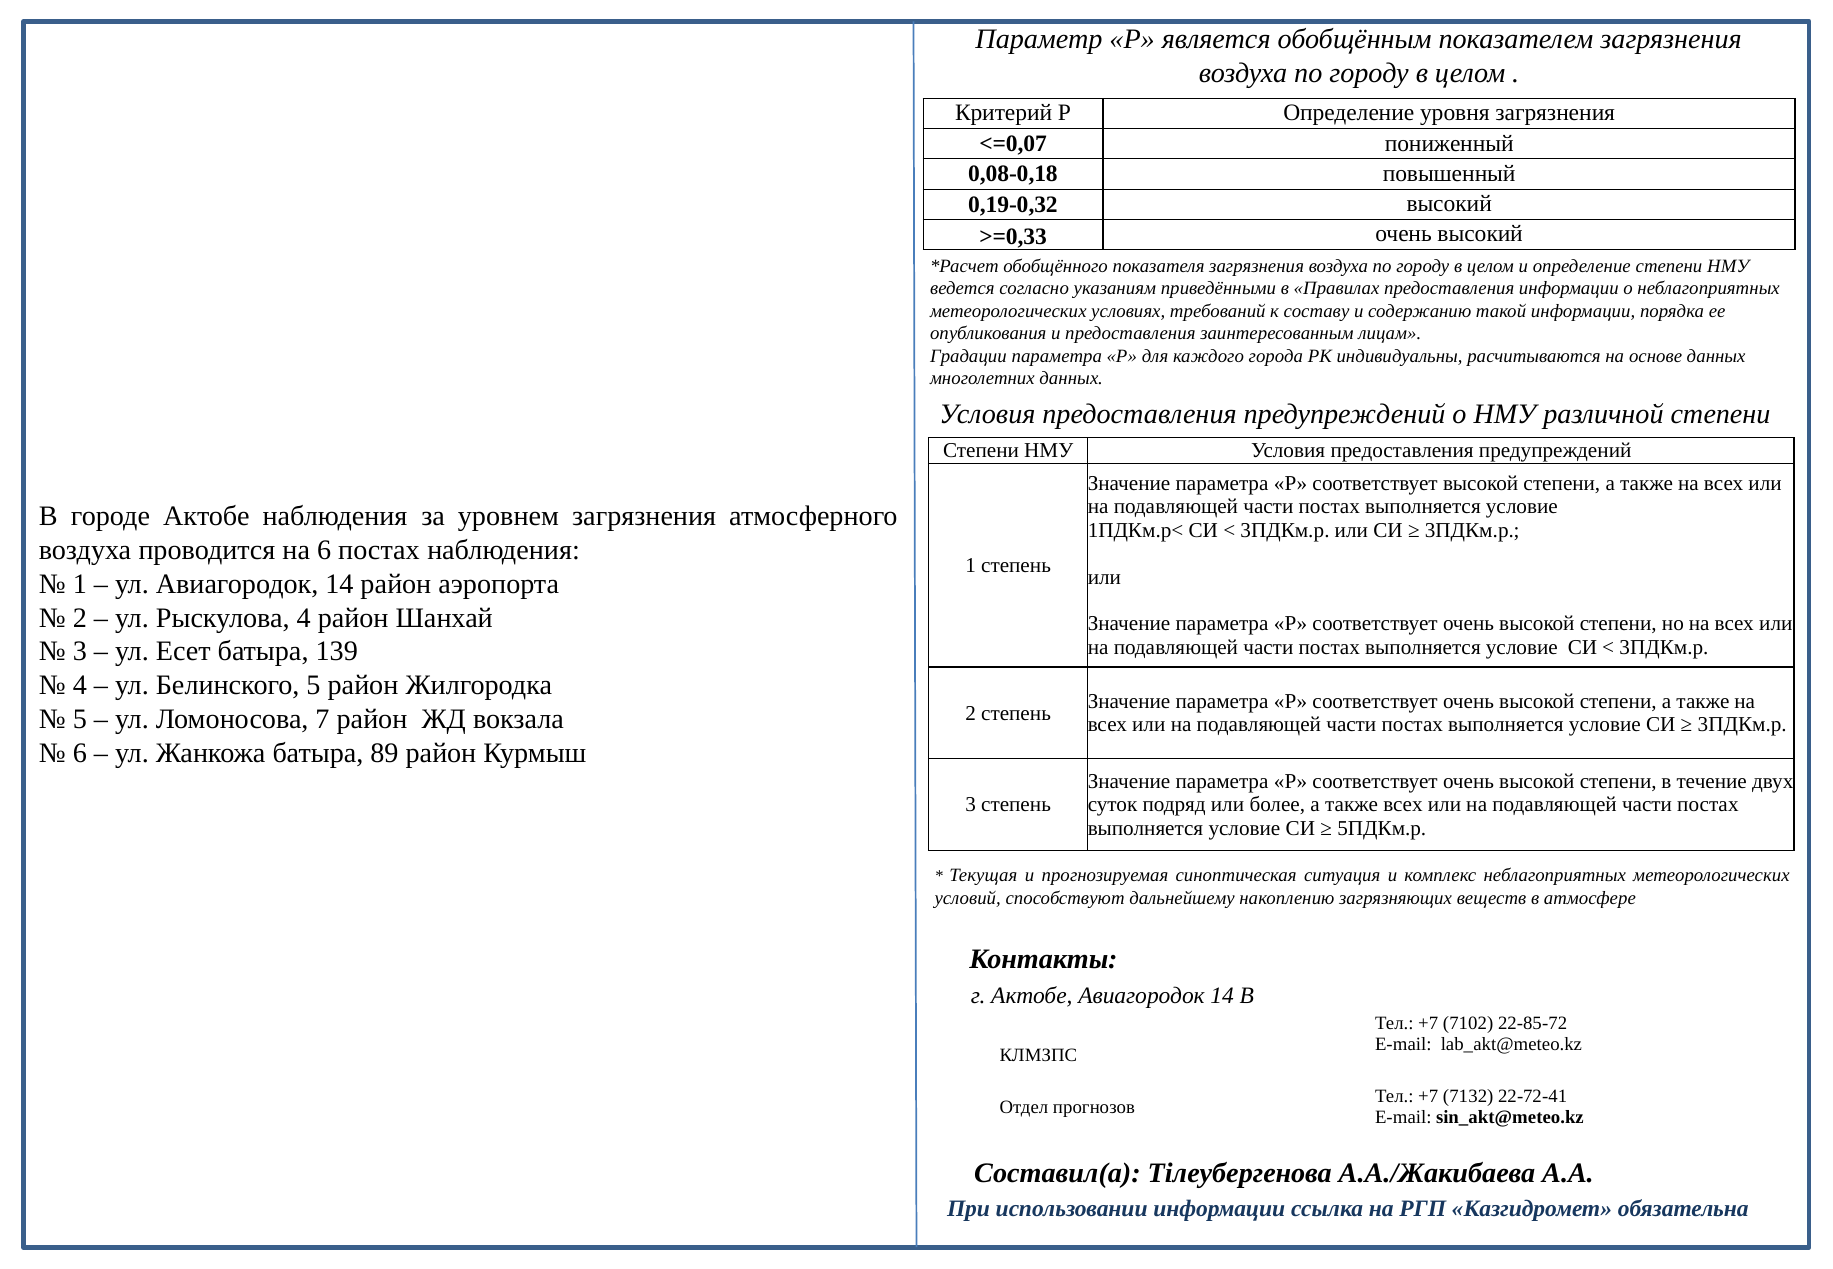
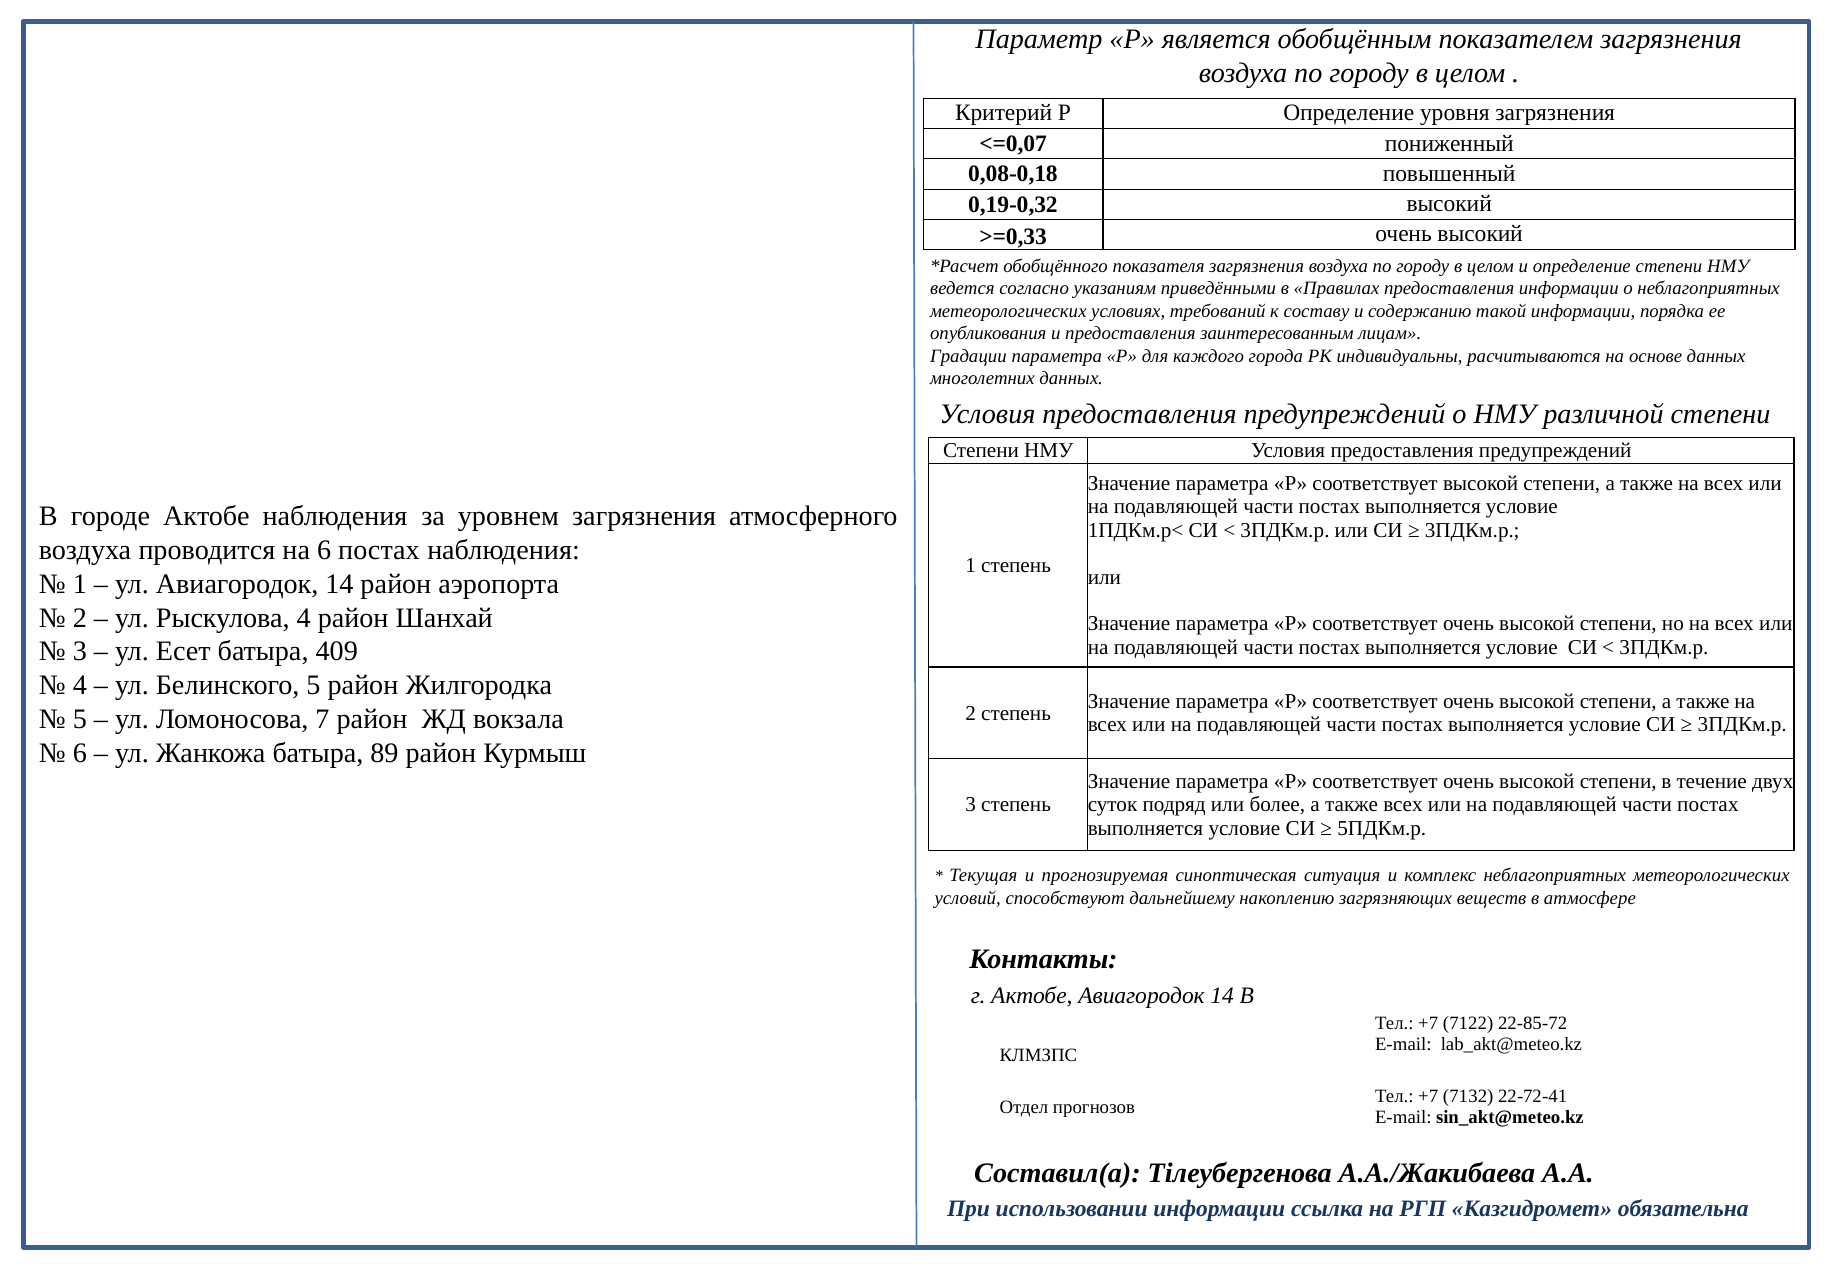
139: 139 -> 409
7102: 7102 -> 7122
